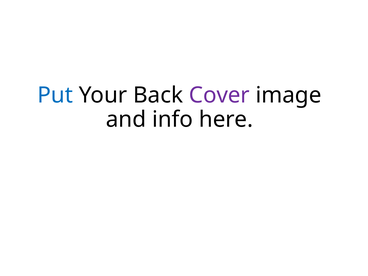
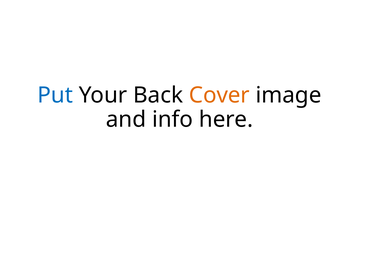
Cover colour: purple -> orange
